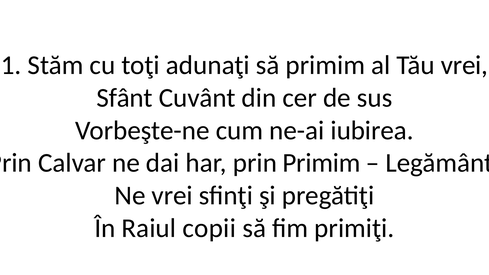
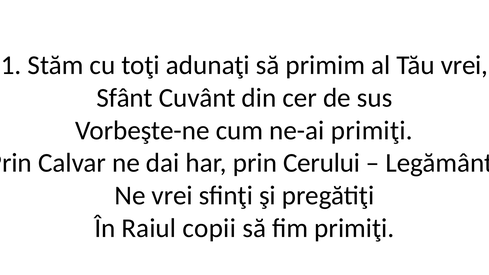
ne-ai iubirea: iubirea -> primiţi
prin Primim: Primim -> Cerului
